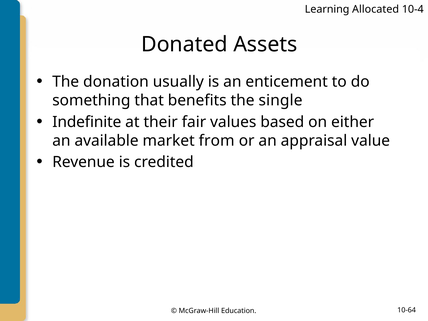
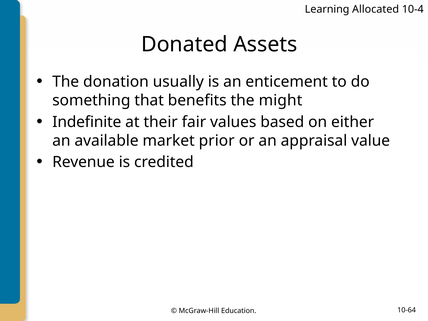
single: single -> might
from: from -> prior
